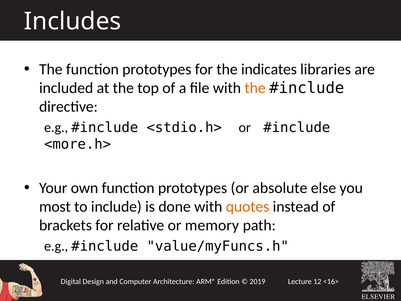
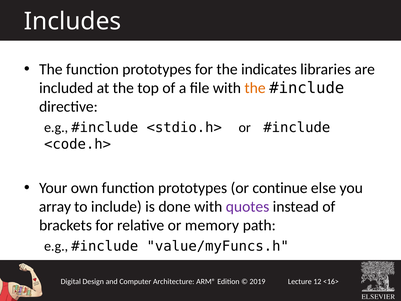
<more.h>: <more.h> -> <code.h>
absolute: absolute -> continue
most: most -> array
quotes colour: orange -> purple
